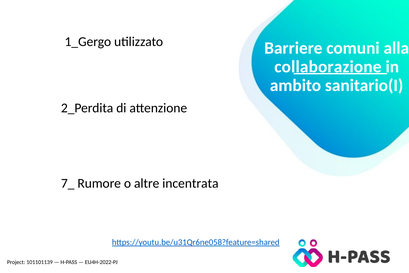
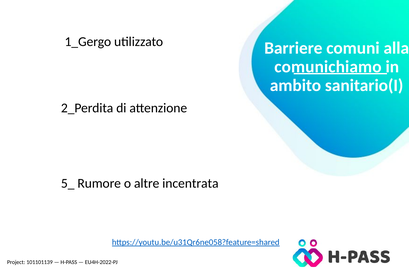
collaborazione: collaborazione -> comunichiamo
7_: 7_ -> 5_
